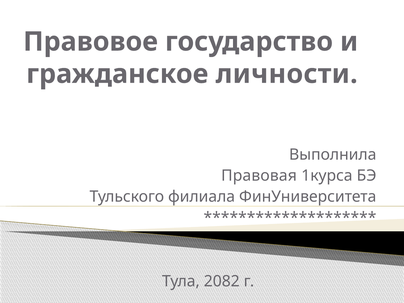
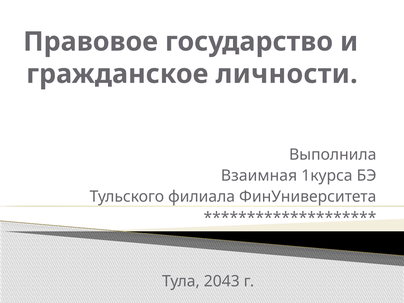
Правовая: Правовая -> Взаимная
2082: 2082 -> 2043
